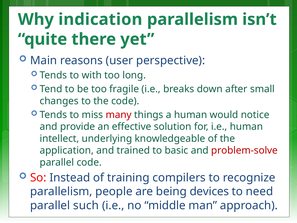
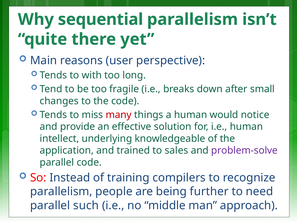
indication: indication -> sequential
basic: basic -> sales
problem-solve colour: red -> purple
devices: devices -> further
